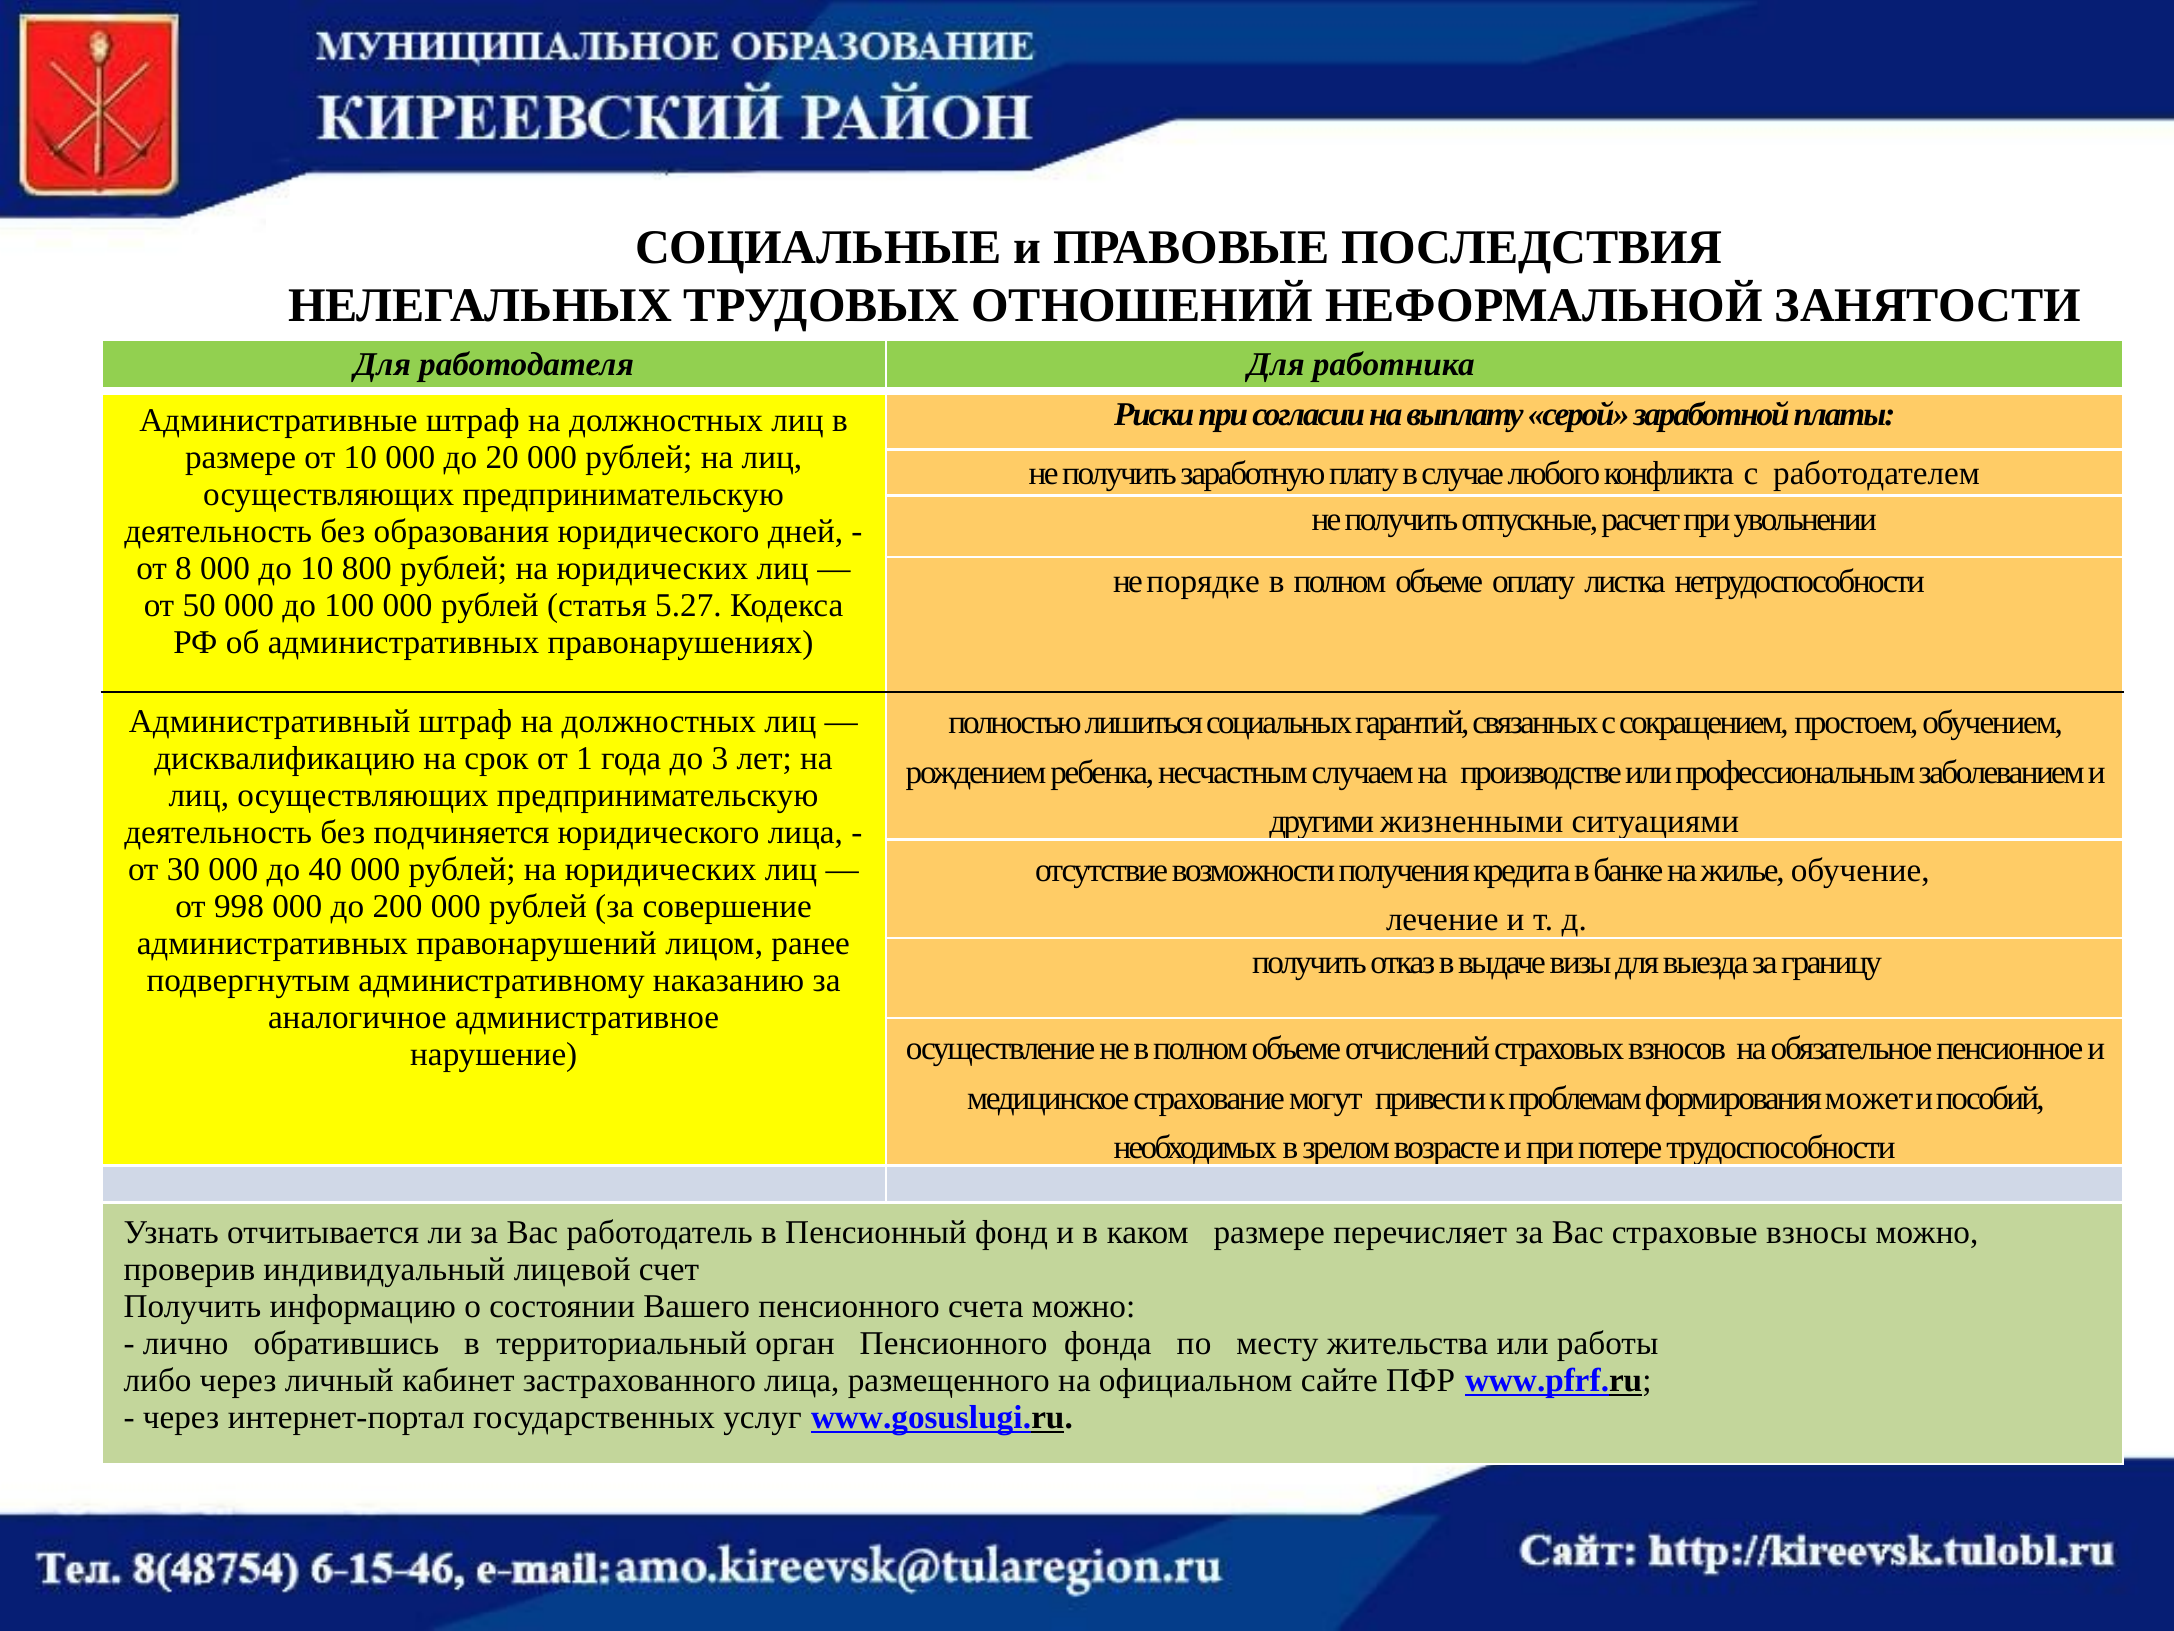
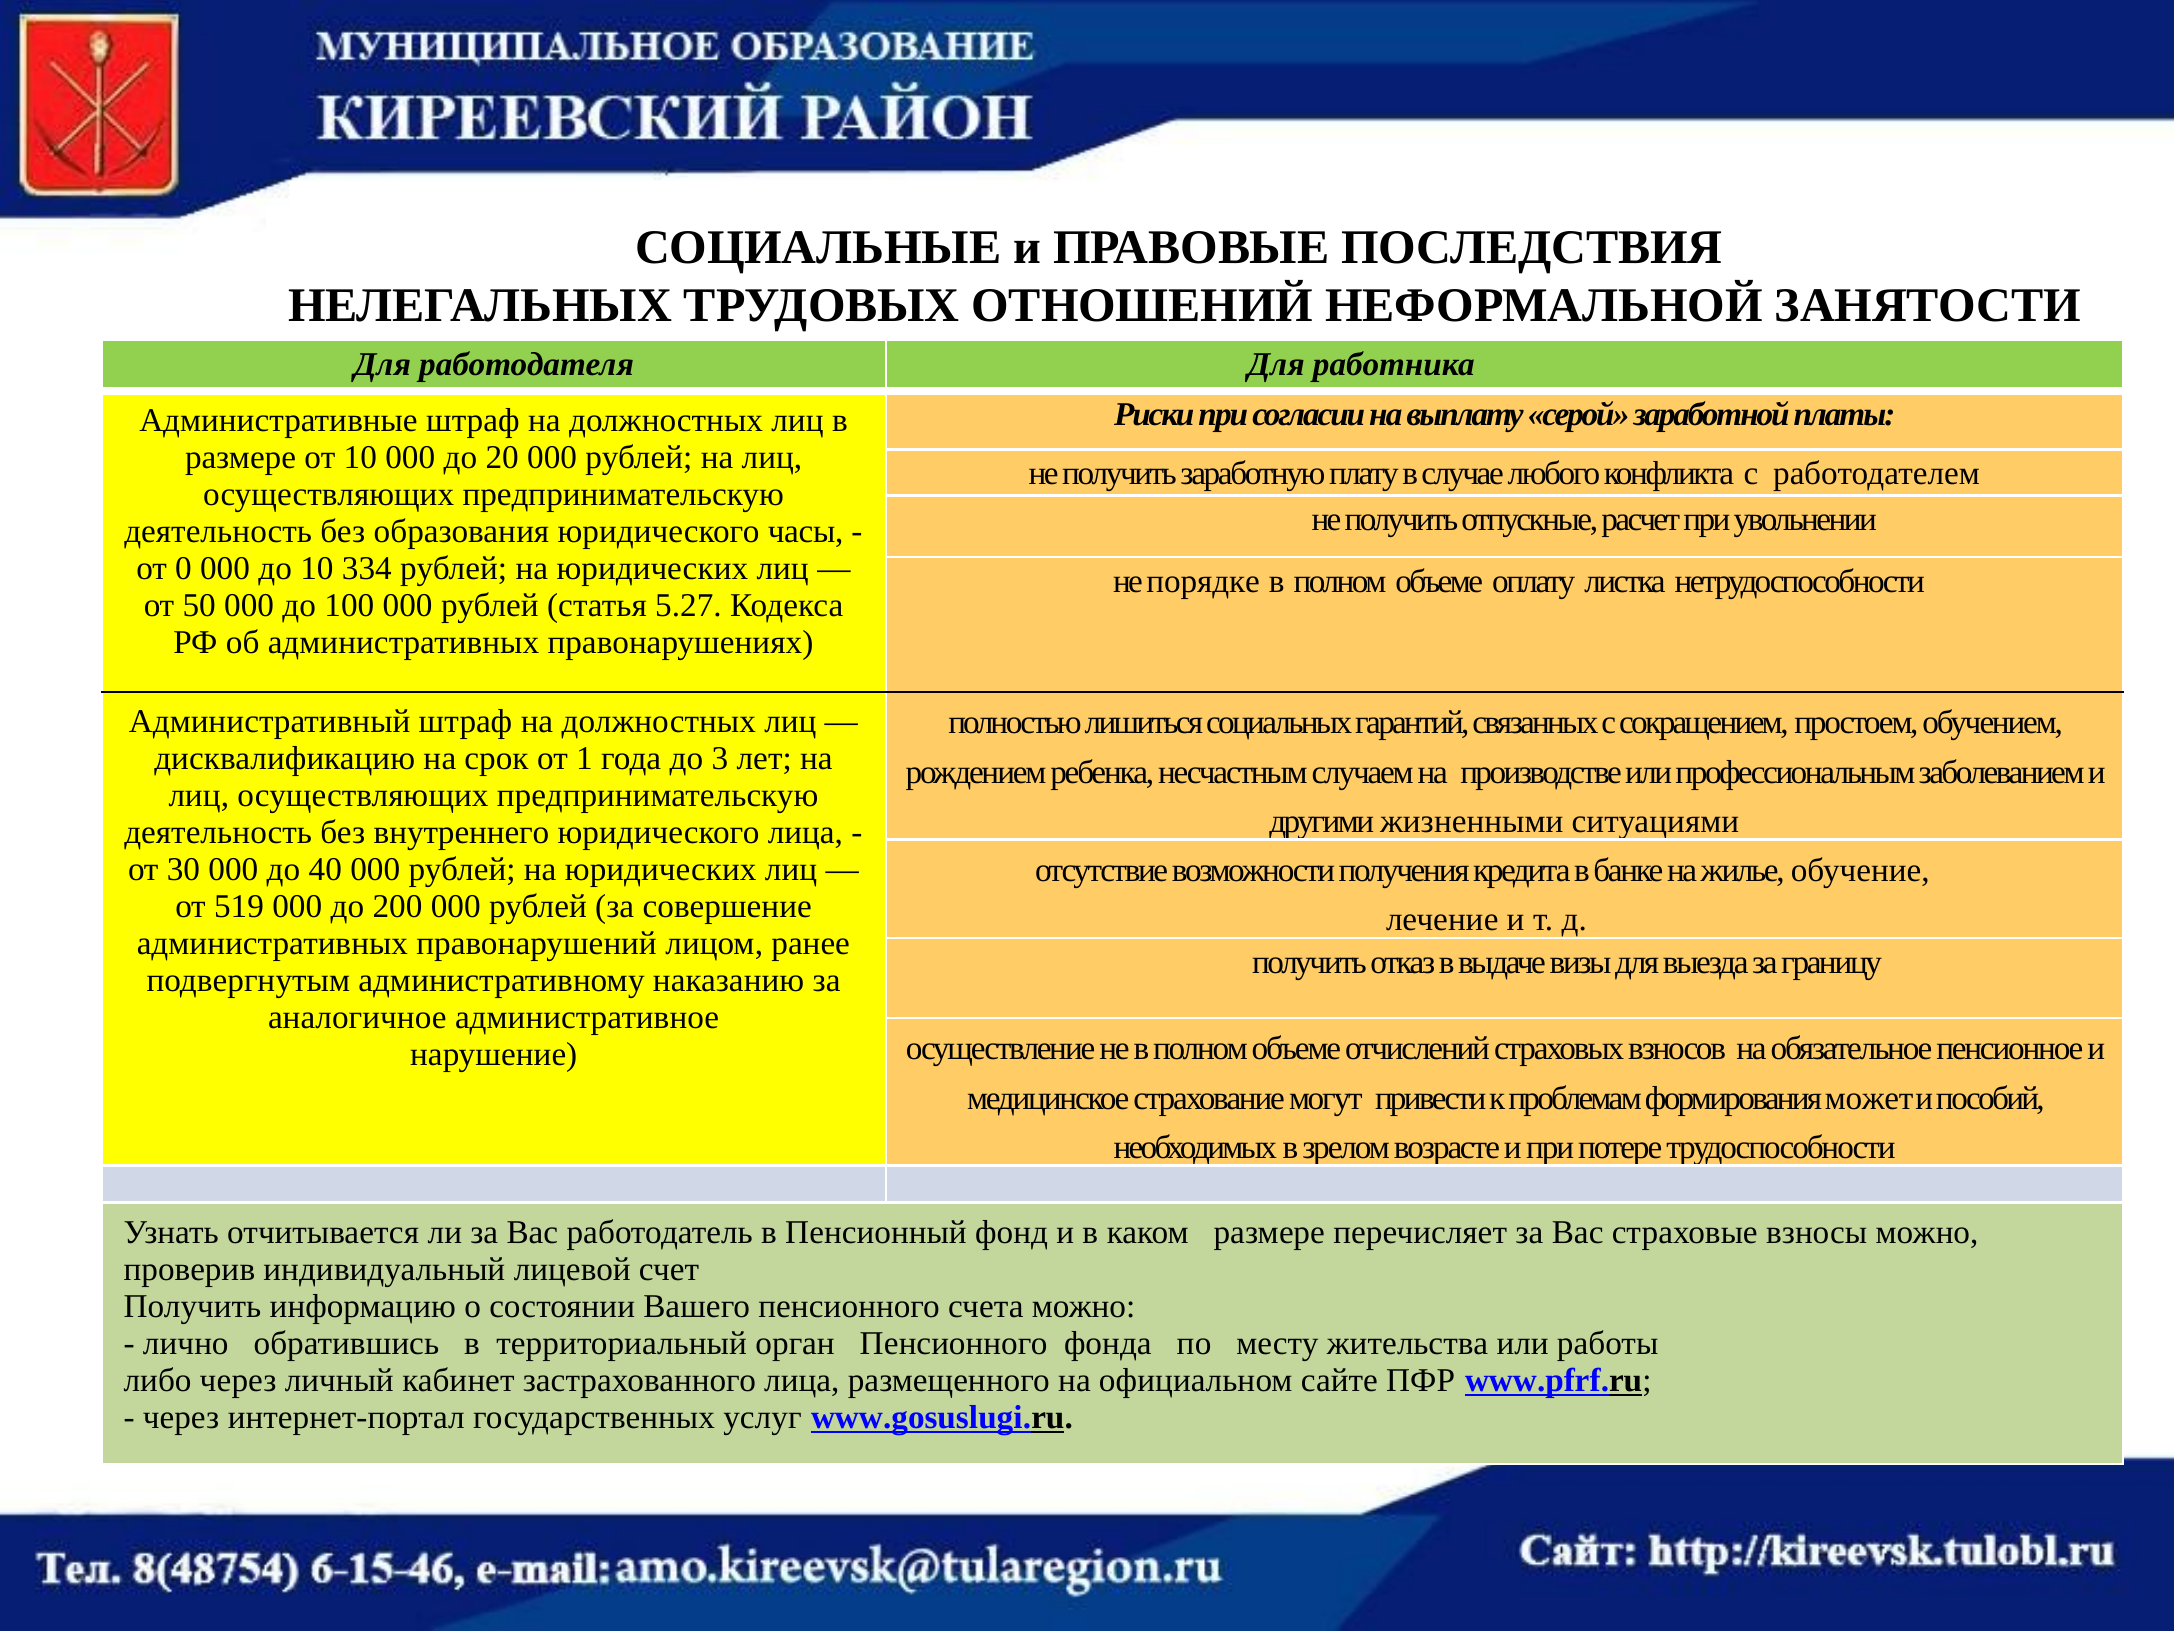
дней: дней -> часы
8: 8 -> 0
800: 800 -> 334
подчиняется: подчиняется -> внутреннего
998: 998 -> 519
